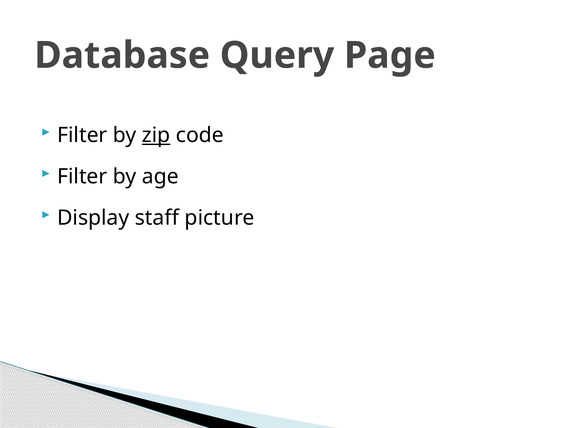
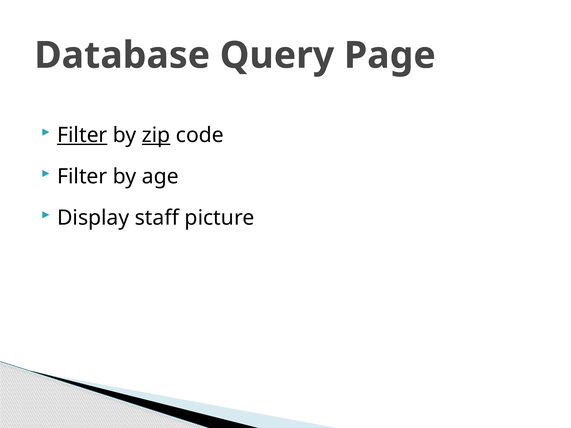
Filter at (82, 135) underline: none -> present
